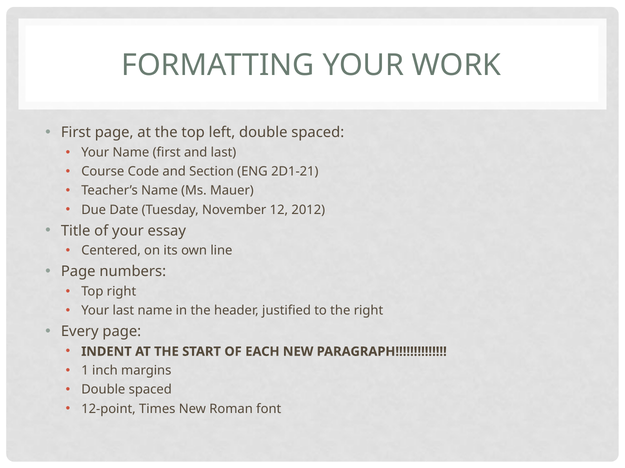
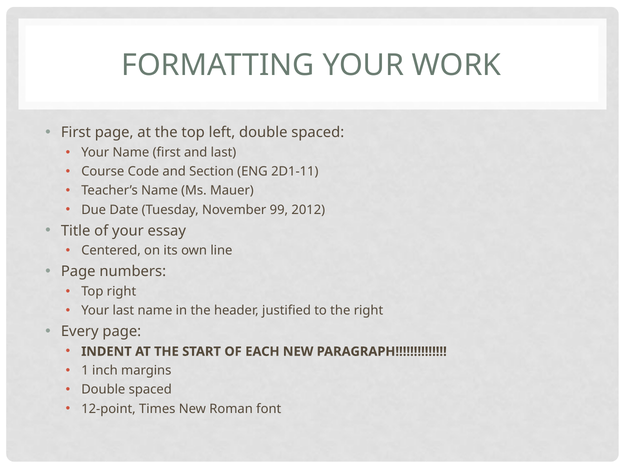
2D1-21: 2D1-21 -> 2D1-11
12: 12 -> 99
